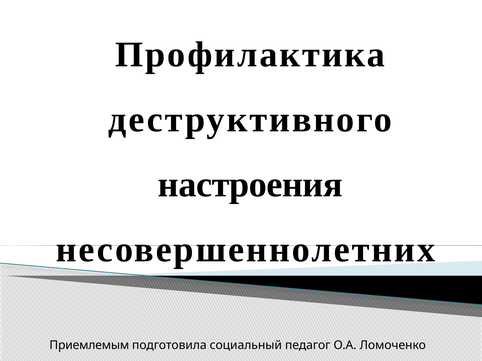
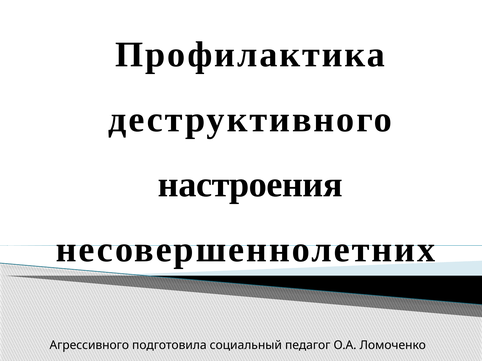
Приемлемым: Приемлемым -> Агрессивного
